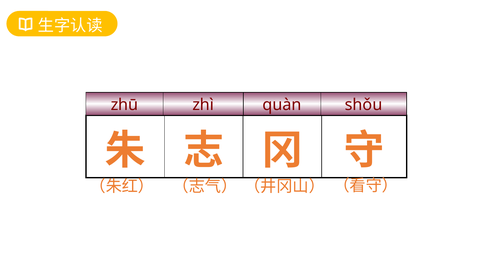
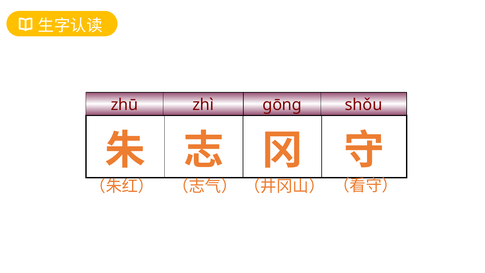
quàn: quàn -> gōng
